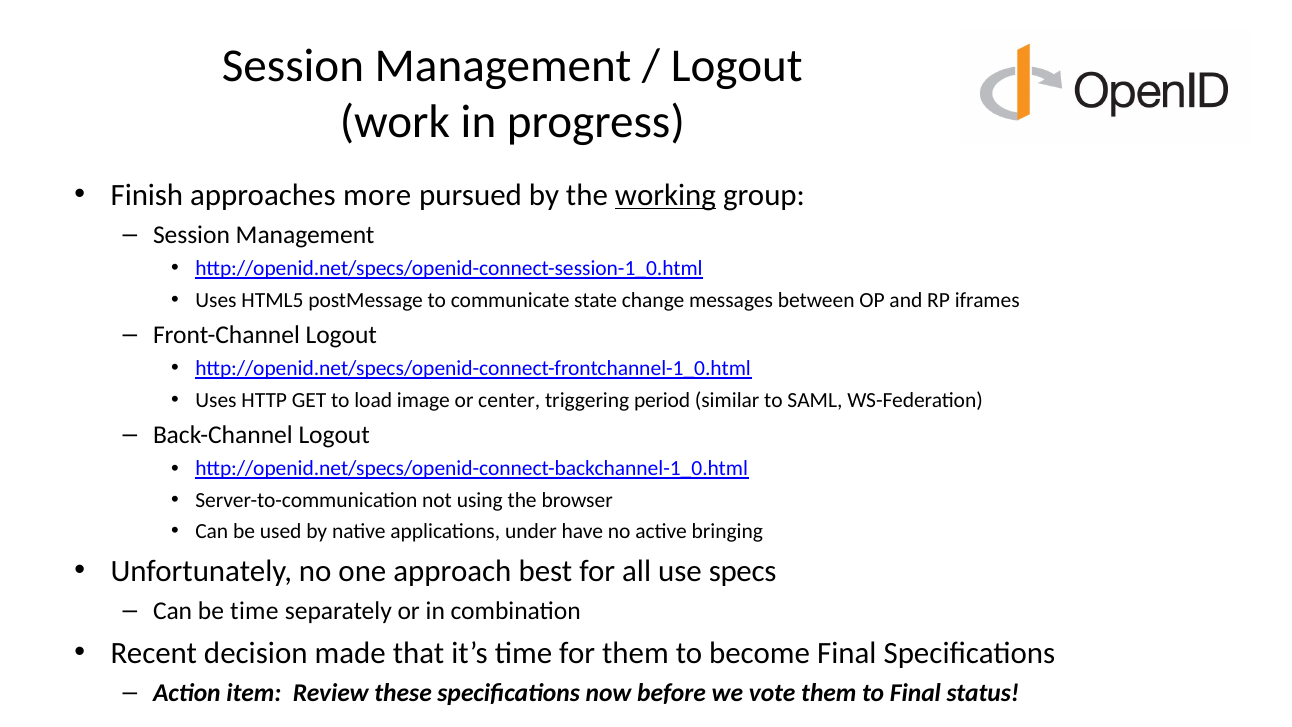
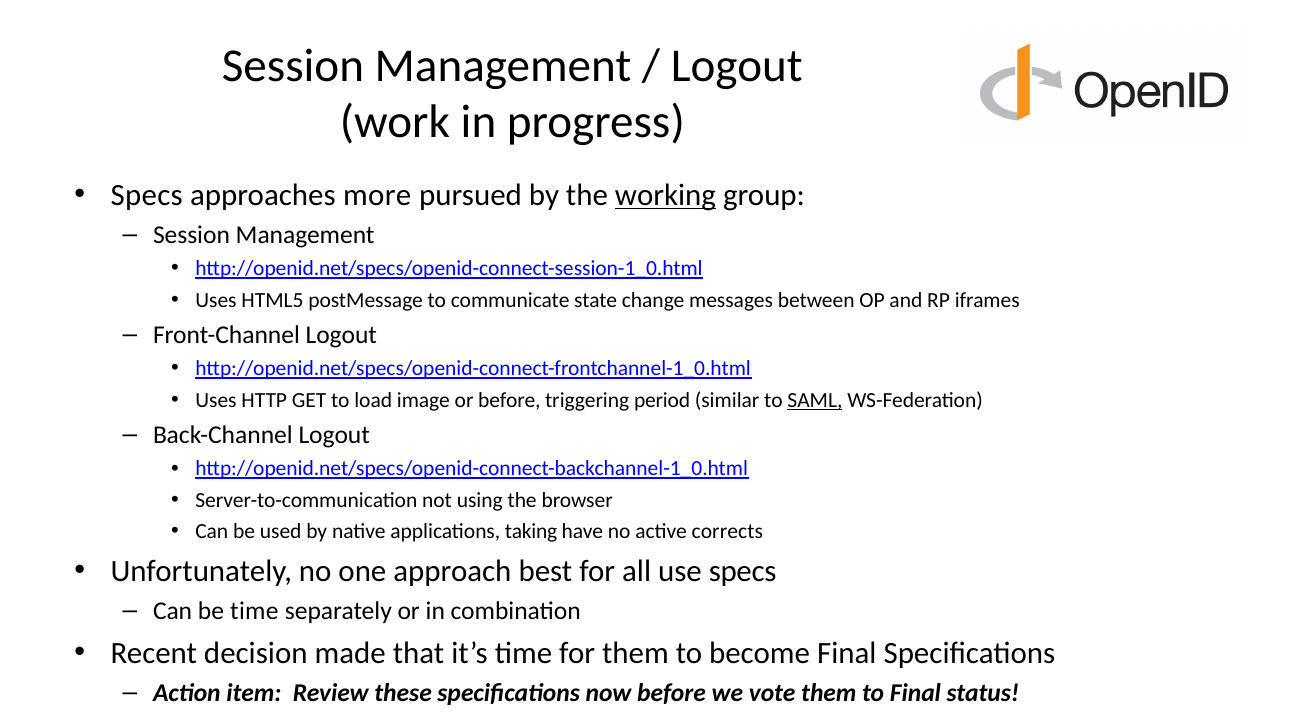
Finish at (147, 195): Finish -> Specs
or center: center -> before
SAML underline: none -> present
under: under -> taking
bringing: bringing -> corrects
